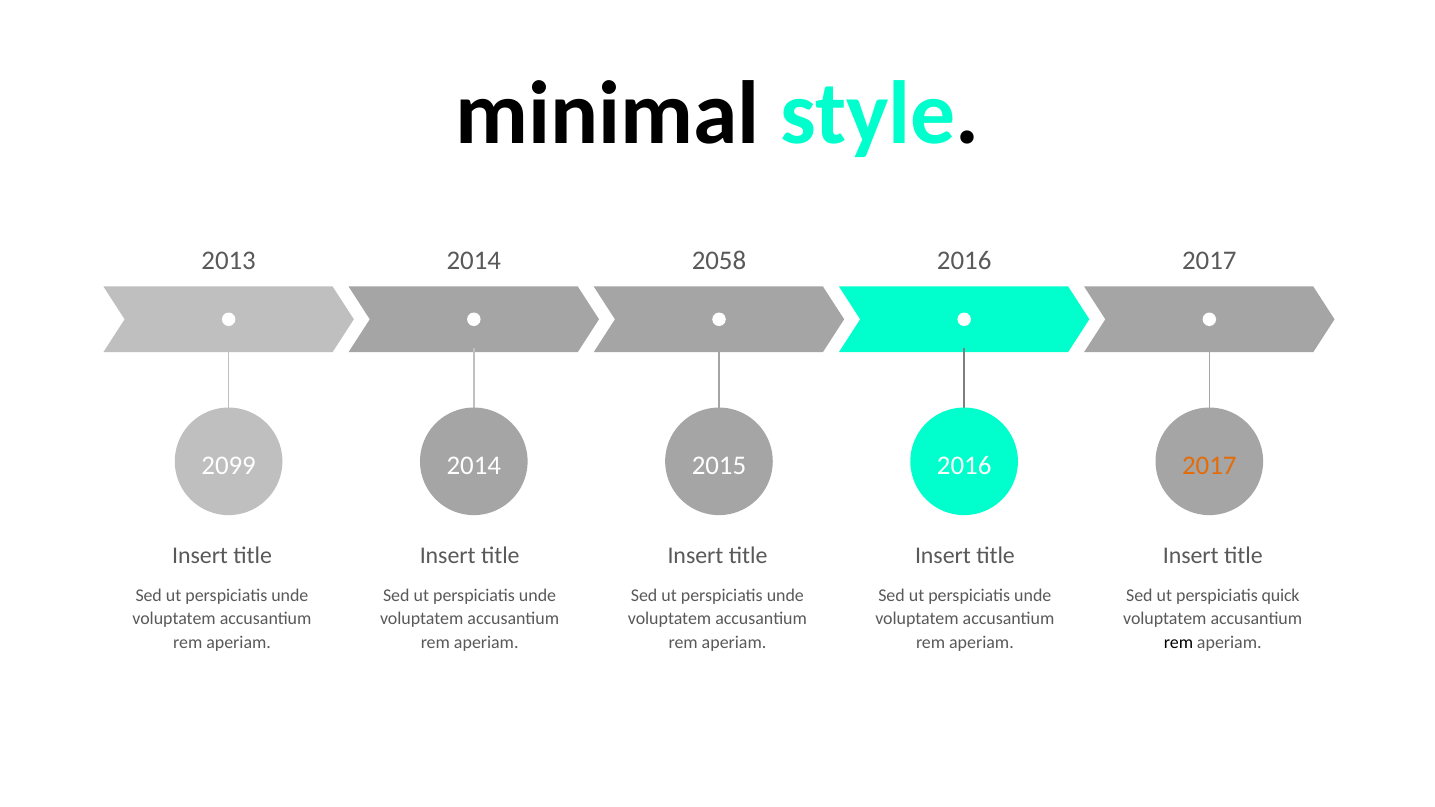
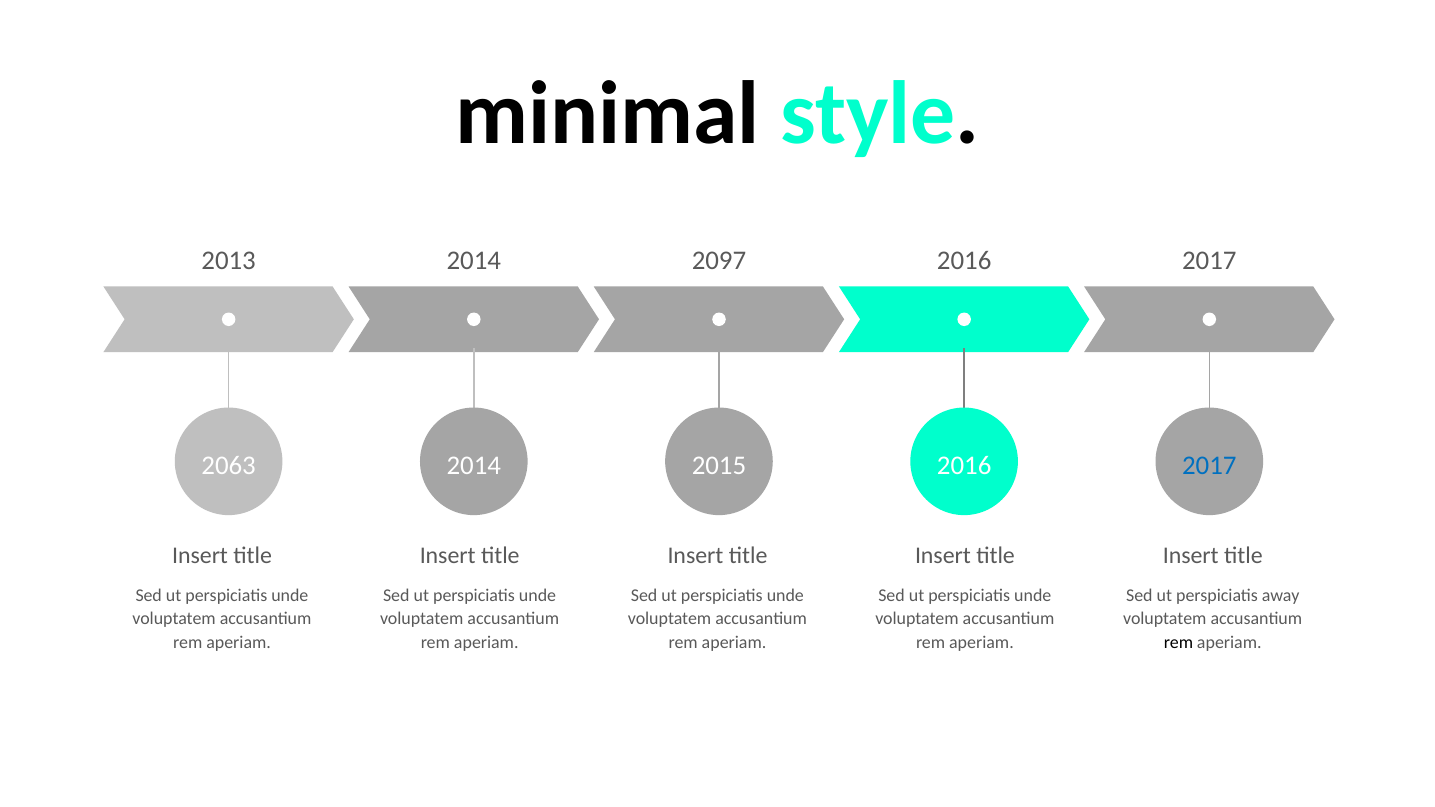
2058: 2058 -> 2097
2099: 2099 -> 2063
2017 at (1209, 465) colour: orange -> blue
quick: quick -> away
